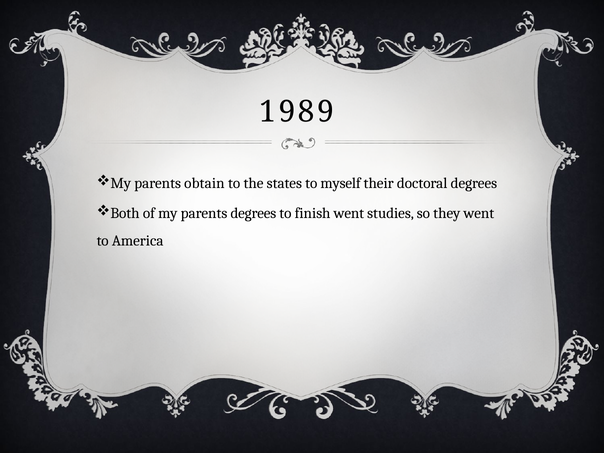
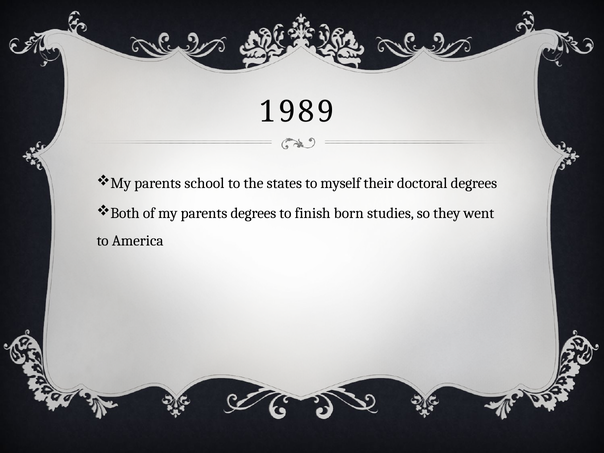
obtain: obtain -> school
finish went: went -> born
